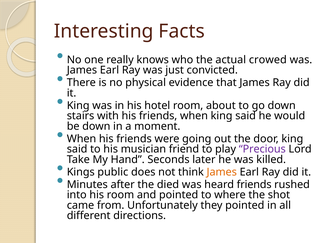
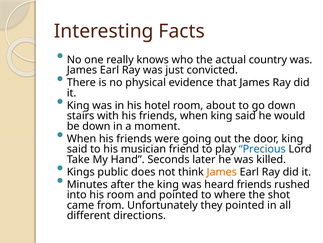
crowed: crowed -> country
Precious colour: purple -> blue
the died: died -> king
